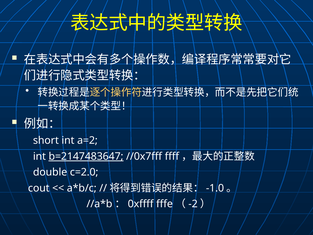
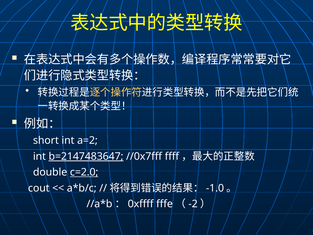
c=2.0 underline: none -> present
